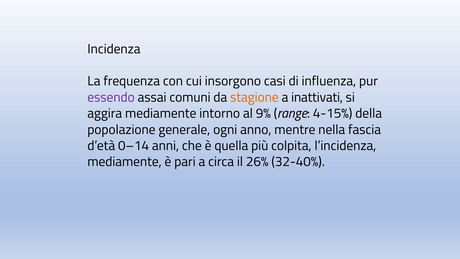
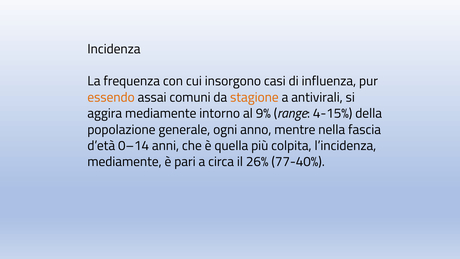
essendo colour: purple -> orange
inattivati: inattivati -> antivirali
32-40%: 32-40% -> 77-40%
